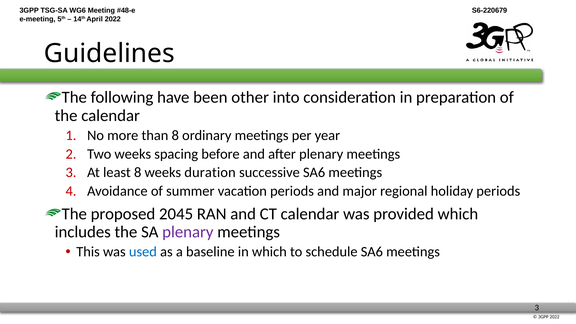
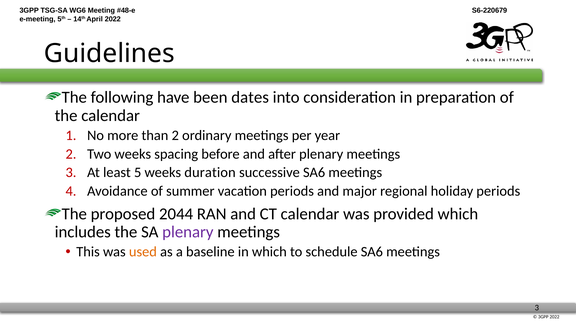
other: other -> dates
than 8: 8 -> 2
least 8: 8 -> 5
2045: 2045 -> 2044
used colour: blue -> orange
